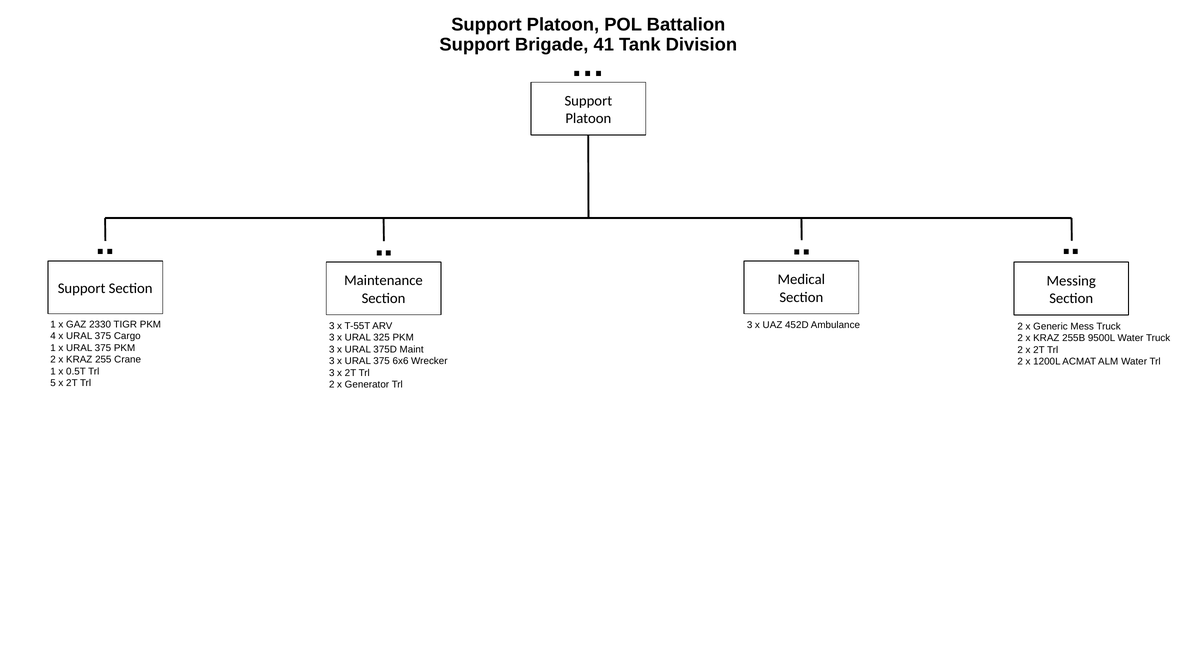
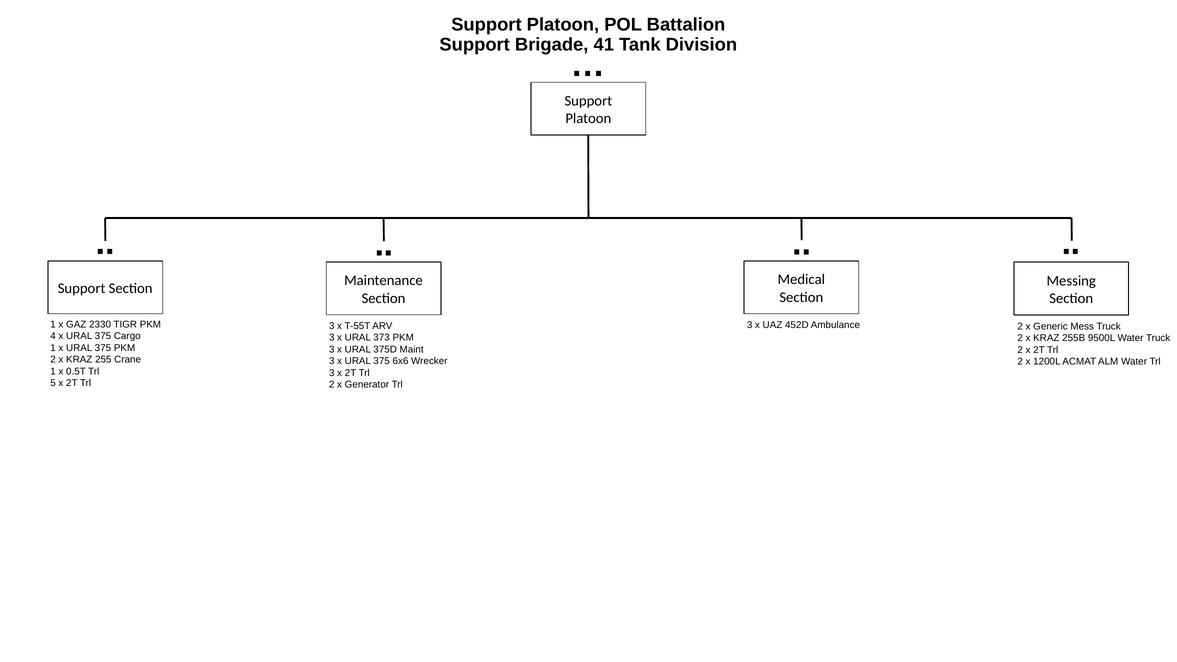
325: 325 -> 373
